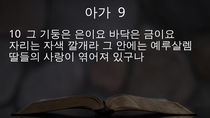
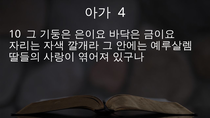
9: 9 -> 4
